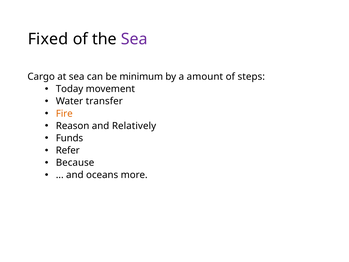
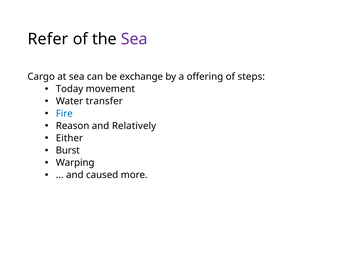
Fixed: Fixed -> Refer
minimum: minimum -> exchange
amount: amount -> offering
Fire colour: orange -> blue
Funds: Funds -> Either
Refer: Refer -> Burst
Because: Because -> Warping
oceans: oceans -> caused
